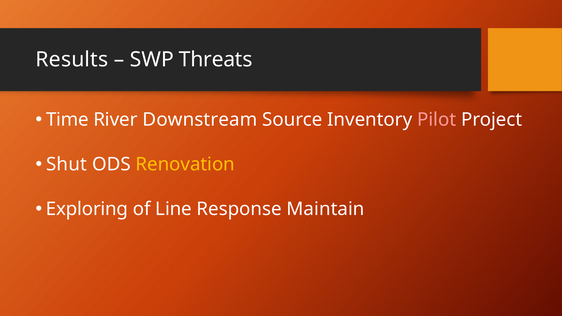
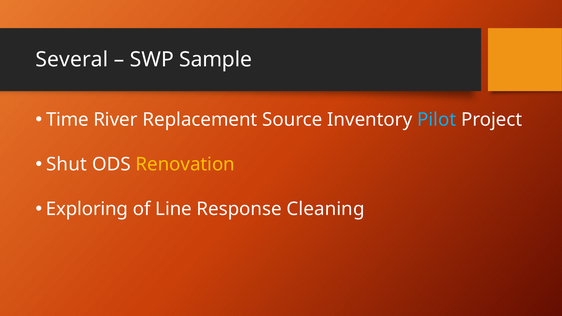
Results: Results -> Several
Threats: Threats -> Sample
Downstream: Downstream -> Replacement
Pilot colour: pink -> light blue
Maintain: Maintain -> Cleaning
